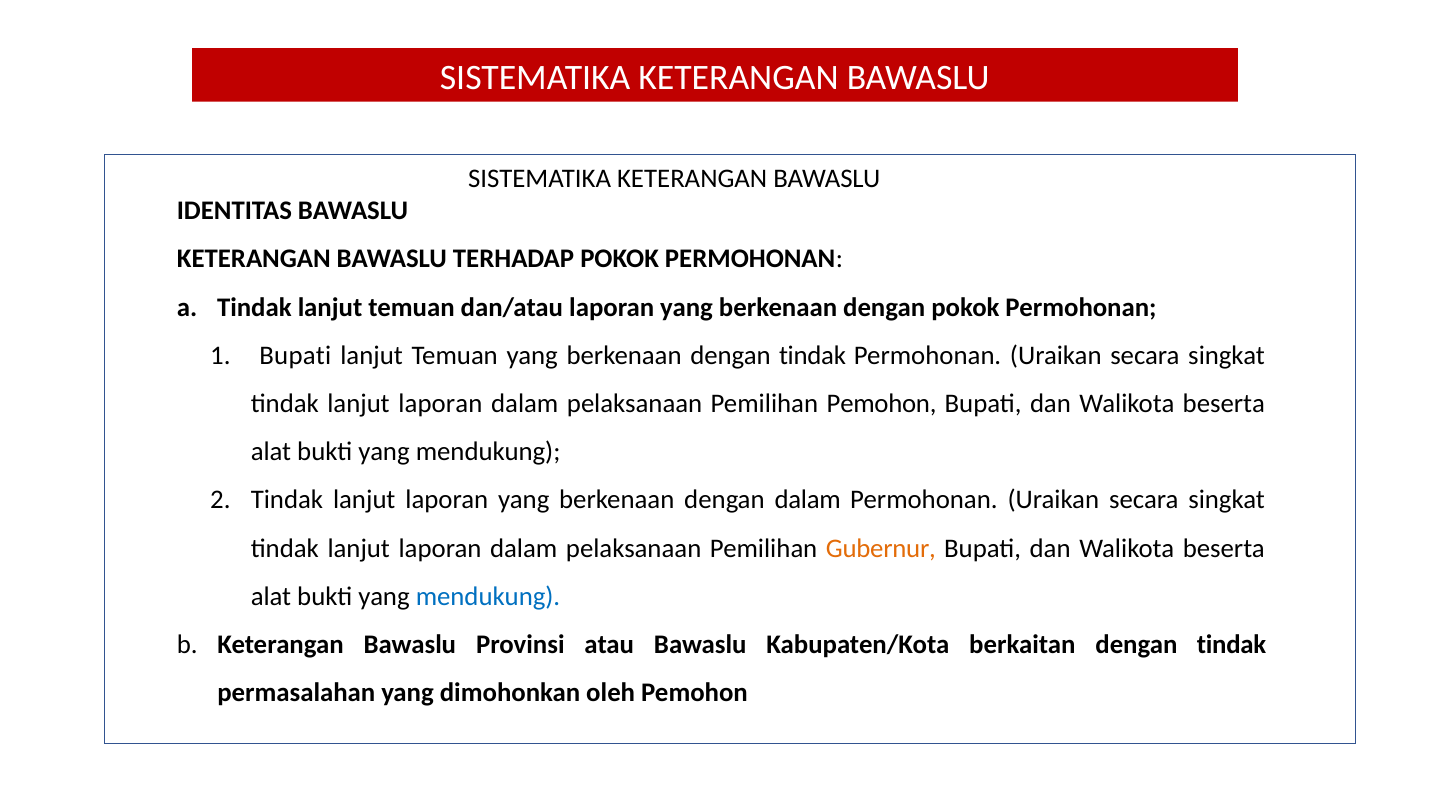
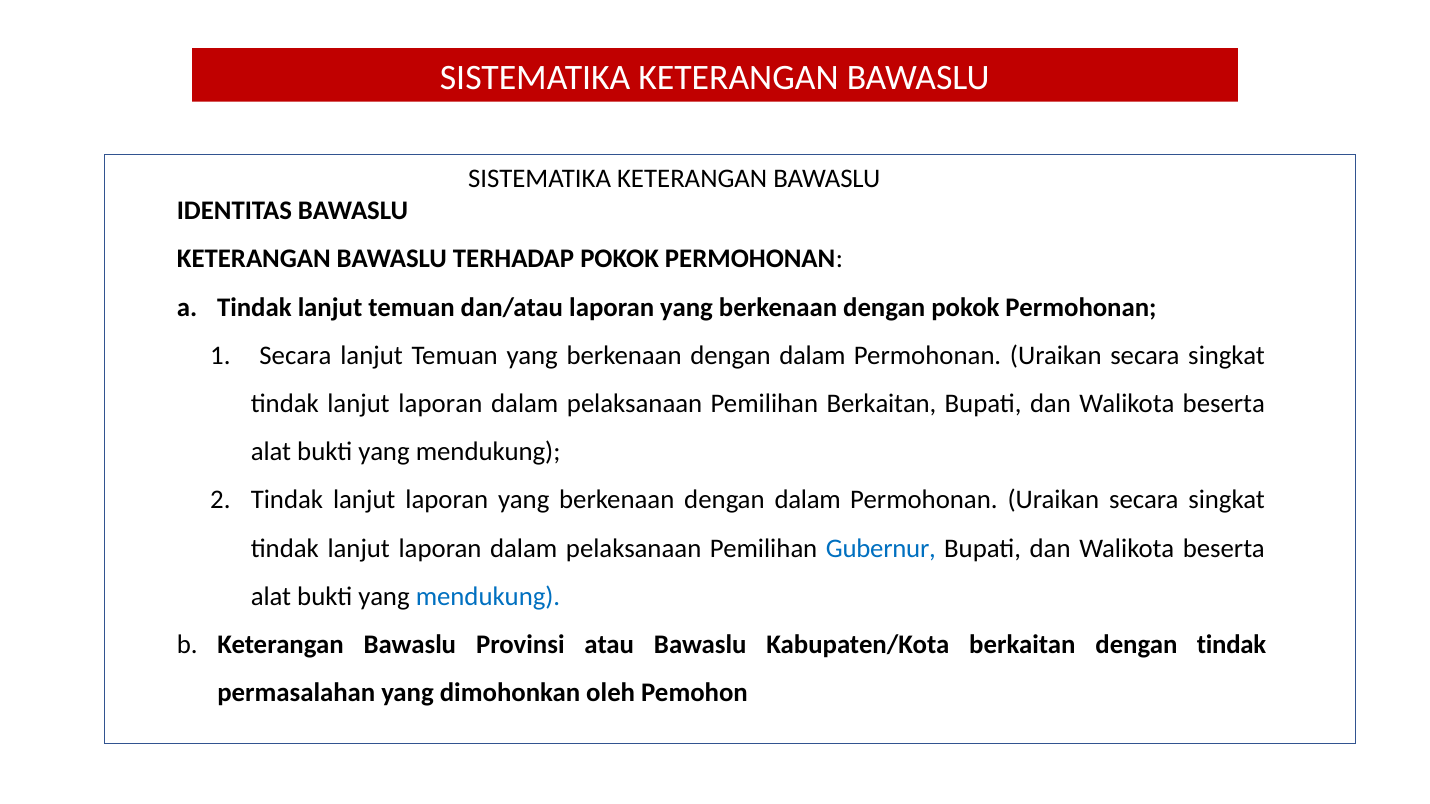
Bupati at (295, 356): Bupati -> Secara
tindak at (812, 356): tindak -> dalam
Pemilihan Pemohon: Pemohon -> Berkaitan
Gubernur colour: orange -> blue
